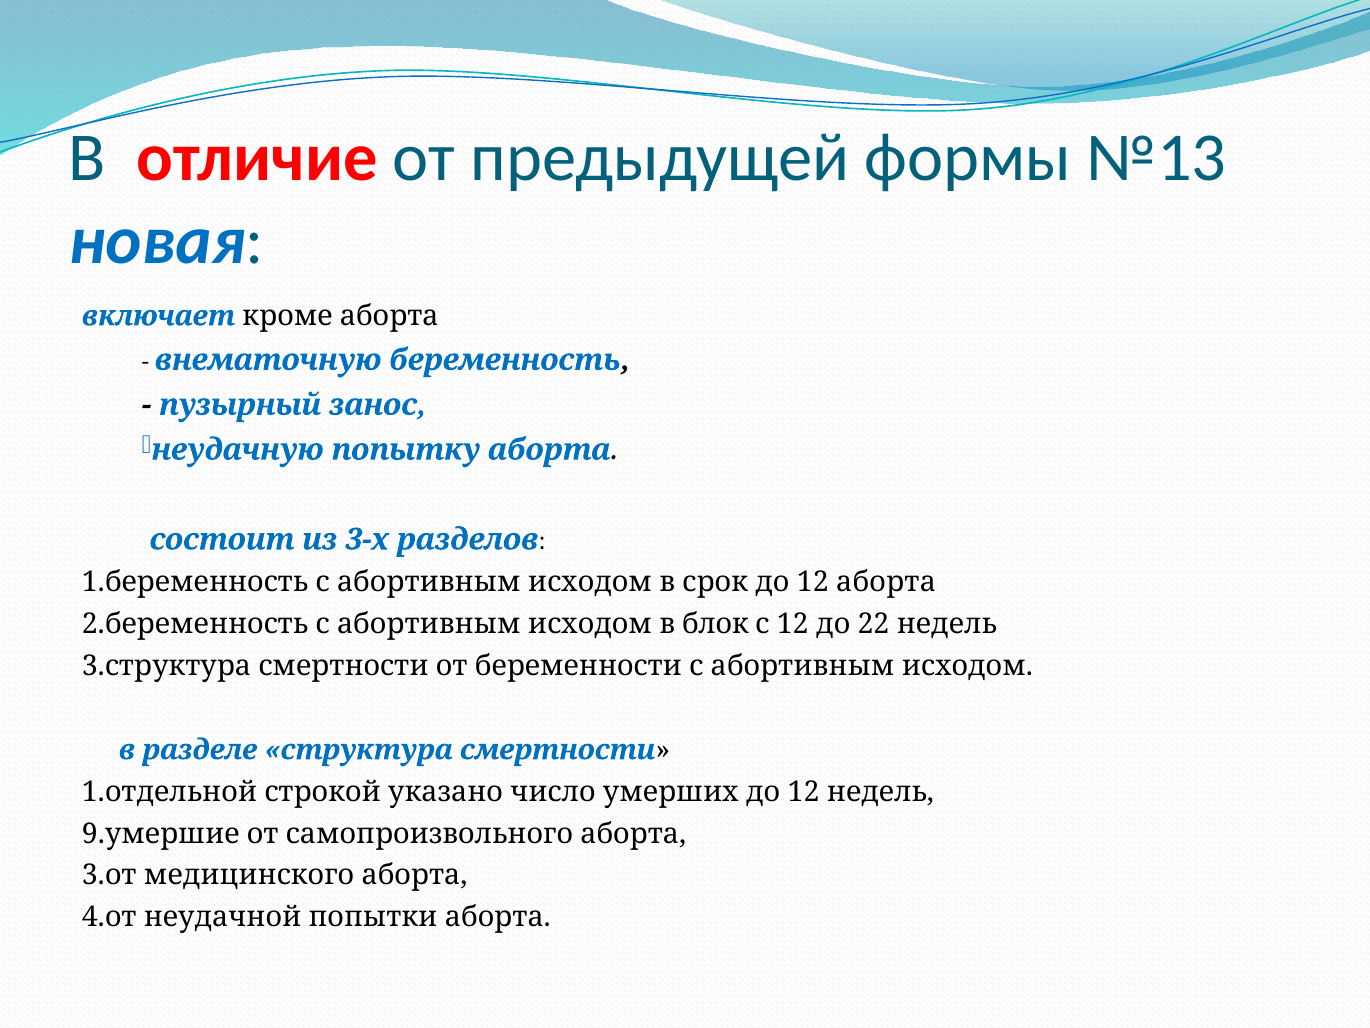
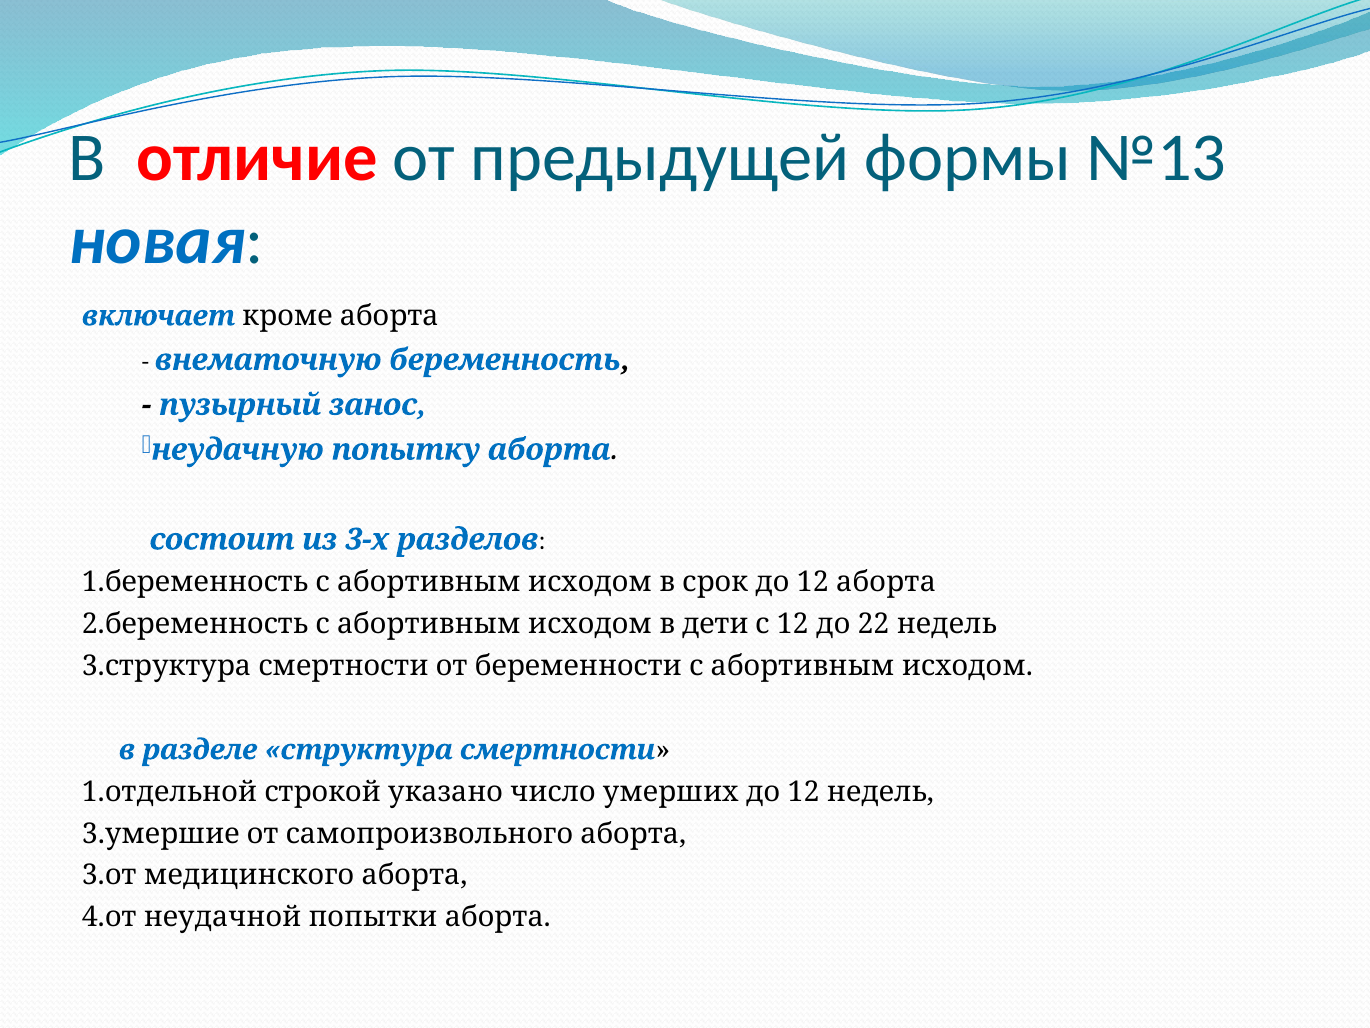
блок: блок -> дети
9.умершие: 9.умершие -> 3.умершие
